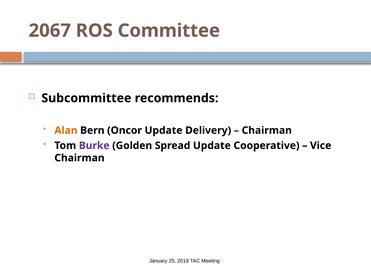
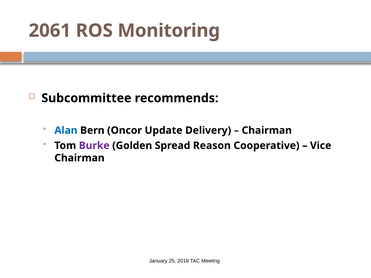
2067: 2067 -> 2061
Committee: Committee -> Monitoring
Alan colour: orange -> blue
Spread Update: Update -> Reason
